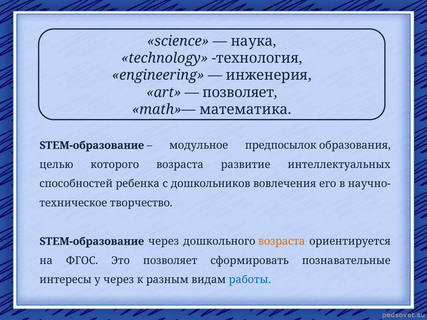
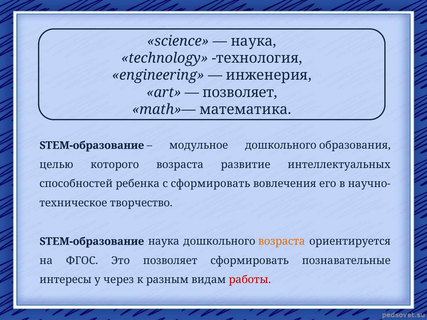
модульное предпосылок: предпосылок -> дошкольного
с дошкольников: дошкольников -> сформировать
STEM-образование через: через -> наука
работы colour: blue -> red
